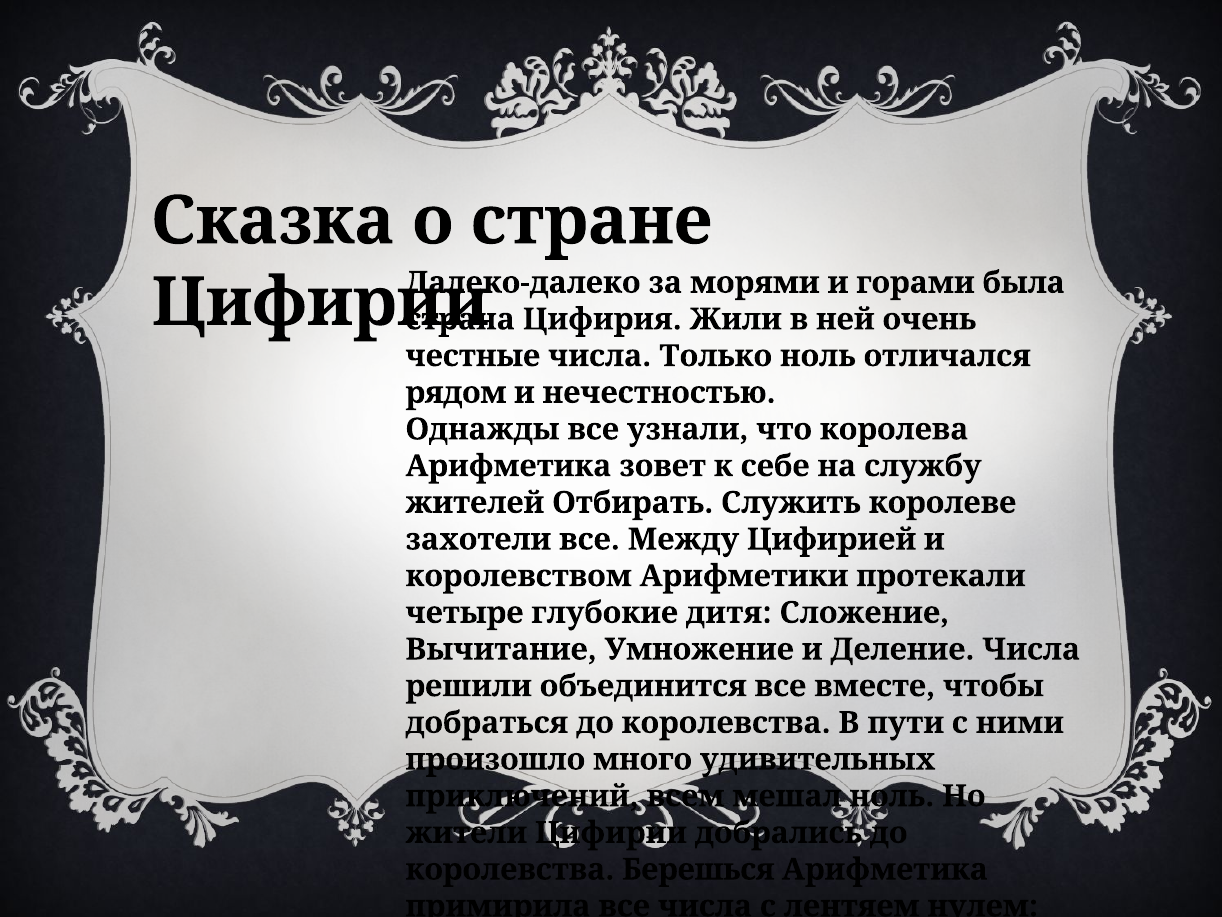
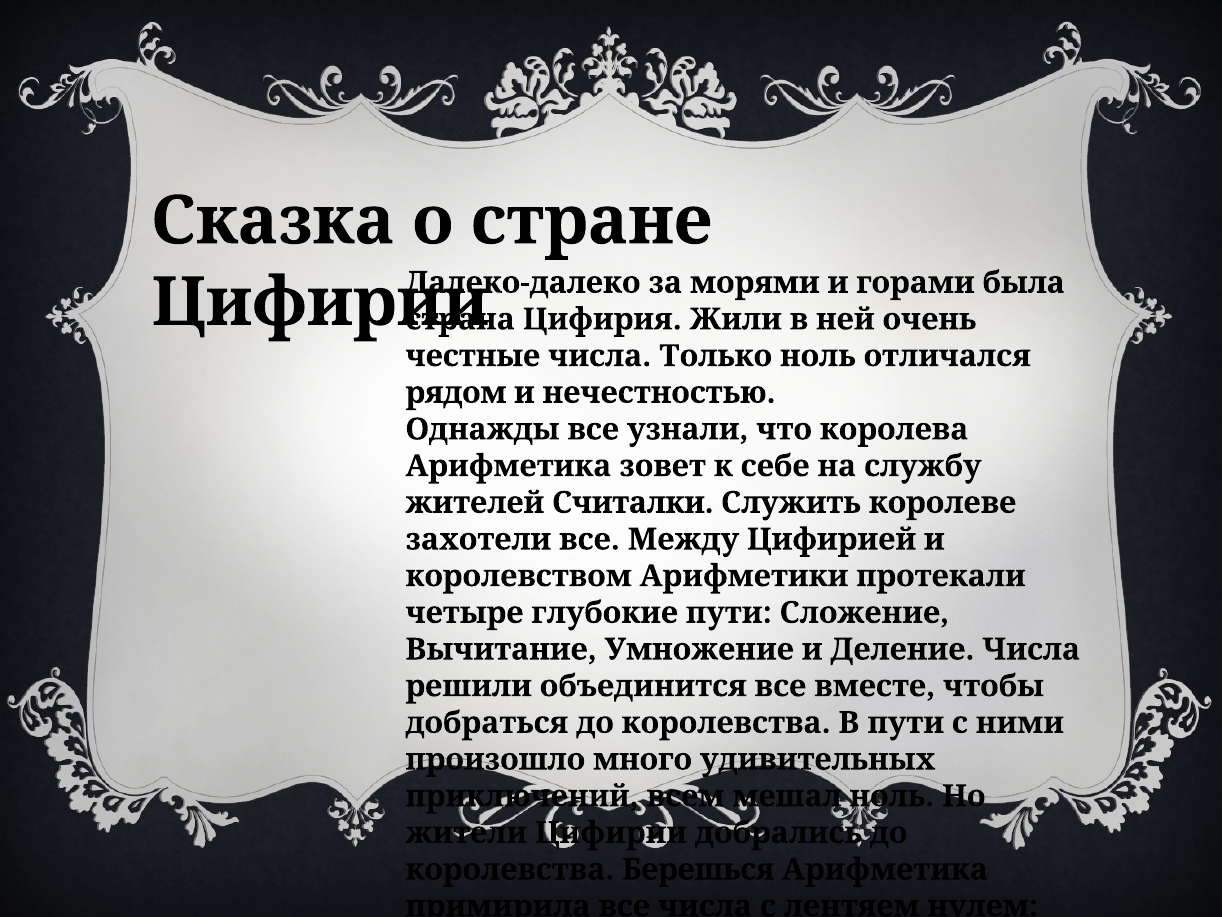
Отбирать: Отбирать -> Считалки
глубокие дитя: дитя -> пути
